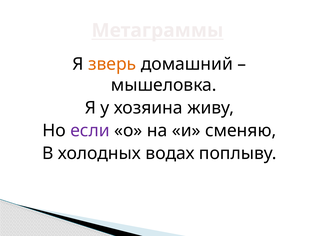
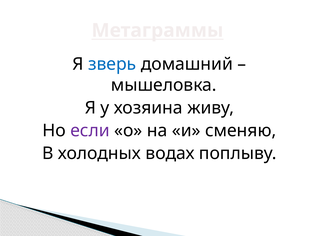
зверь colour: orange -> blue
